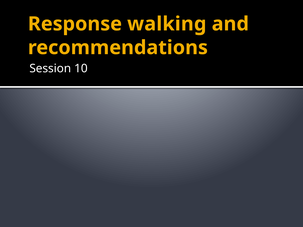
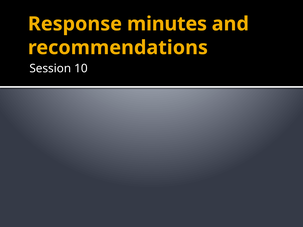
walking: walking -> minutes
